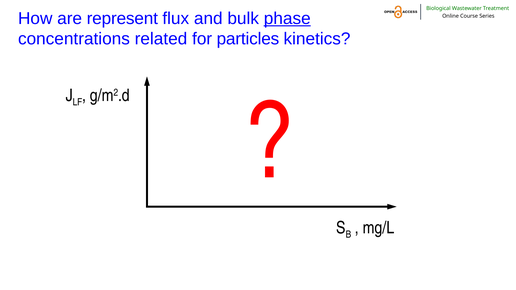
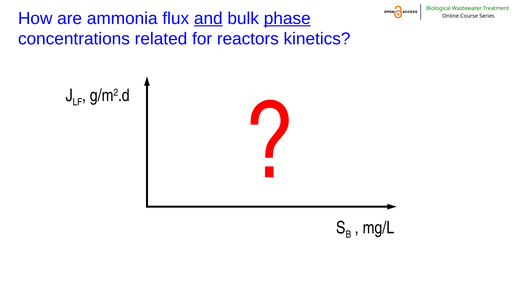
represent: represent -> ammonia
and underline: none -> present
particles: particles -> reactors
